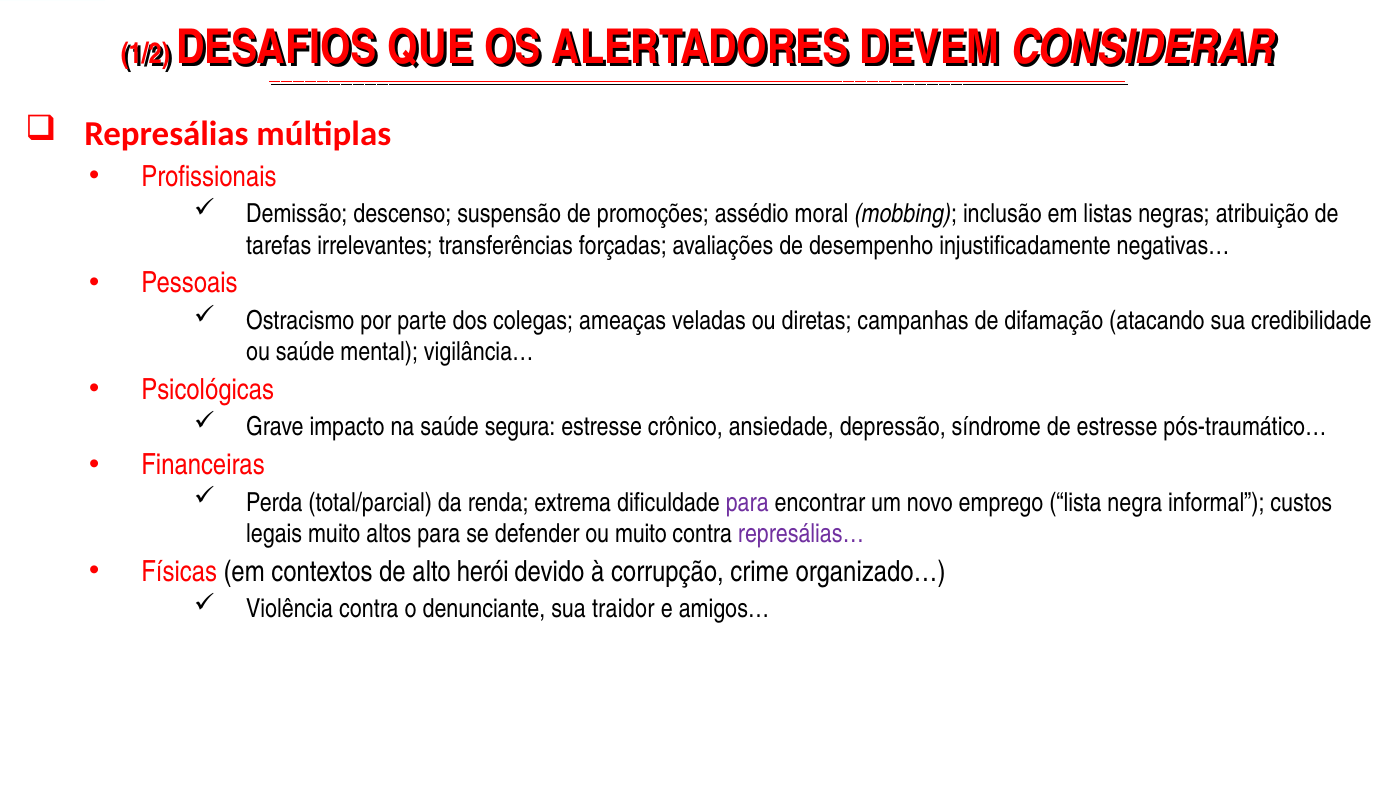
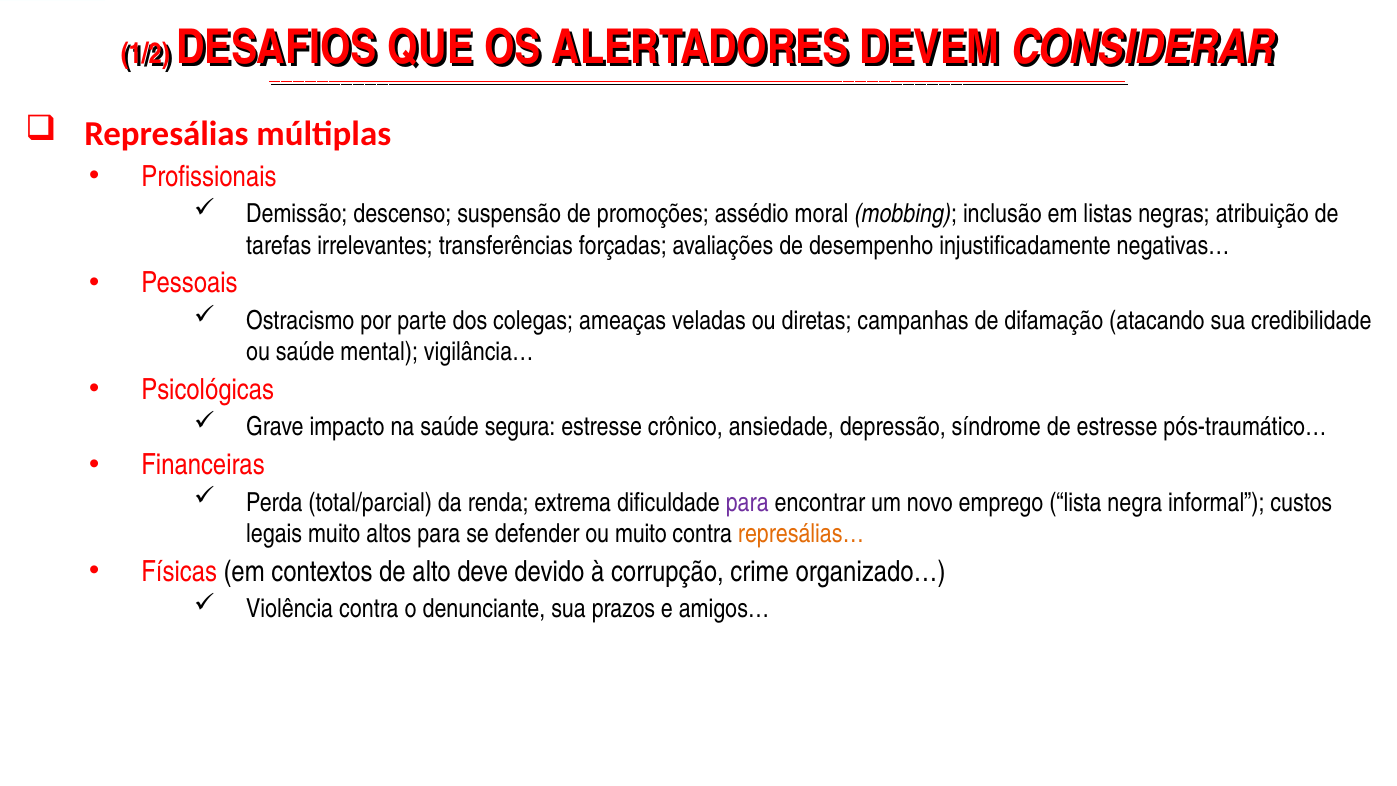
represálias… colour: purple -> orange
herói: herói -> deve
traidor: traidor -> prazos
